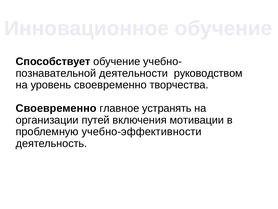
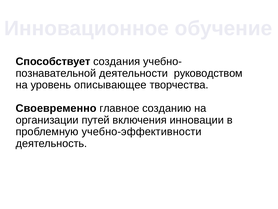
Способствует обучение: обучение -> создания
уровень своевременно: своевременно -> описывающее
устранять: устранять -> созданию
мотивации: мотивации -> инновации
